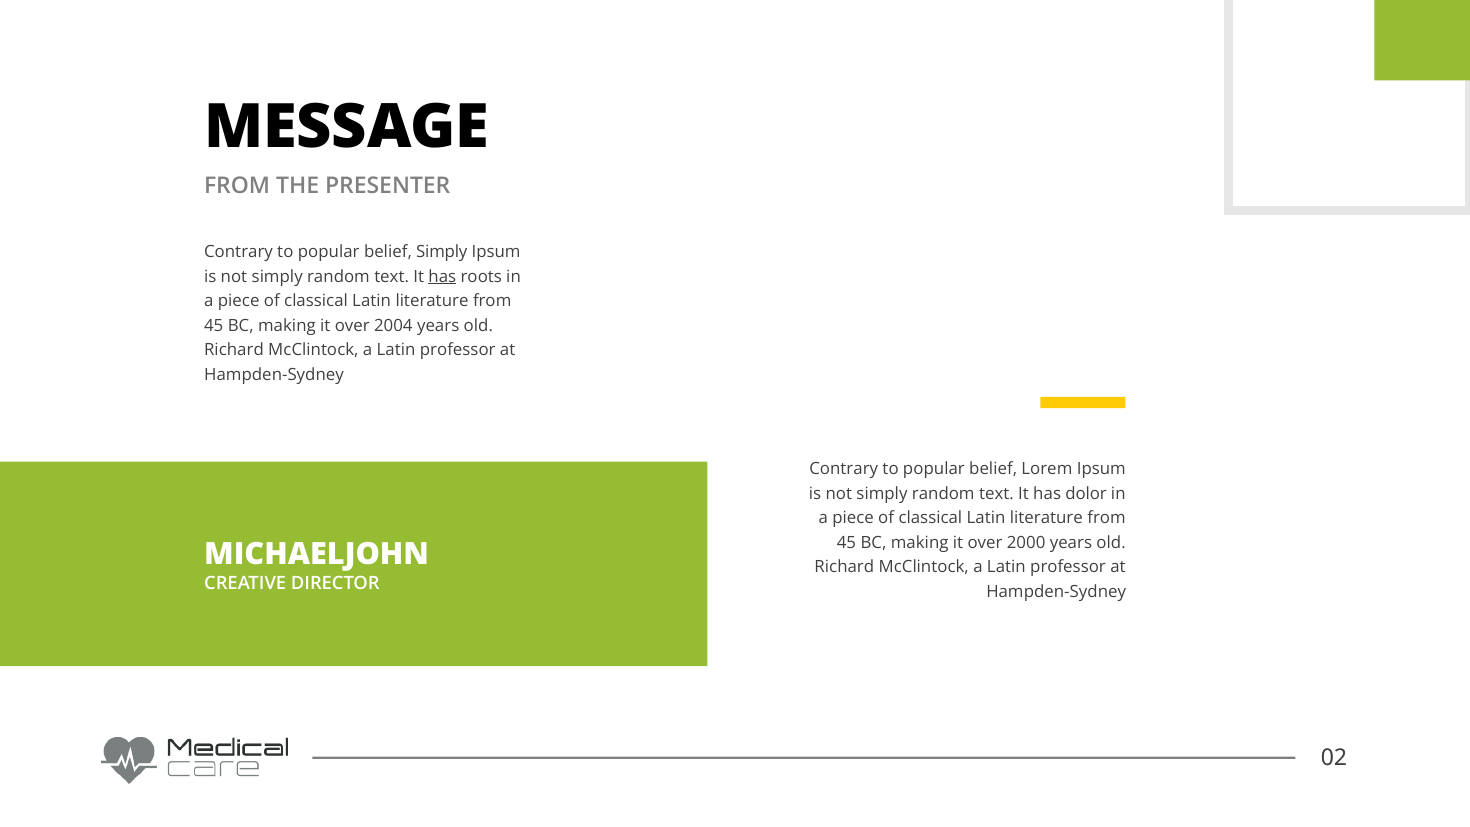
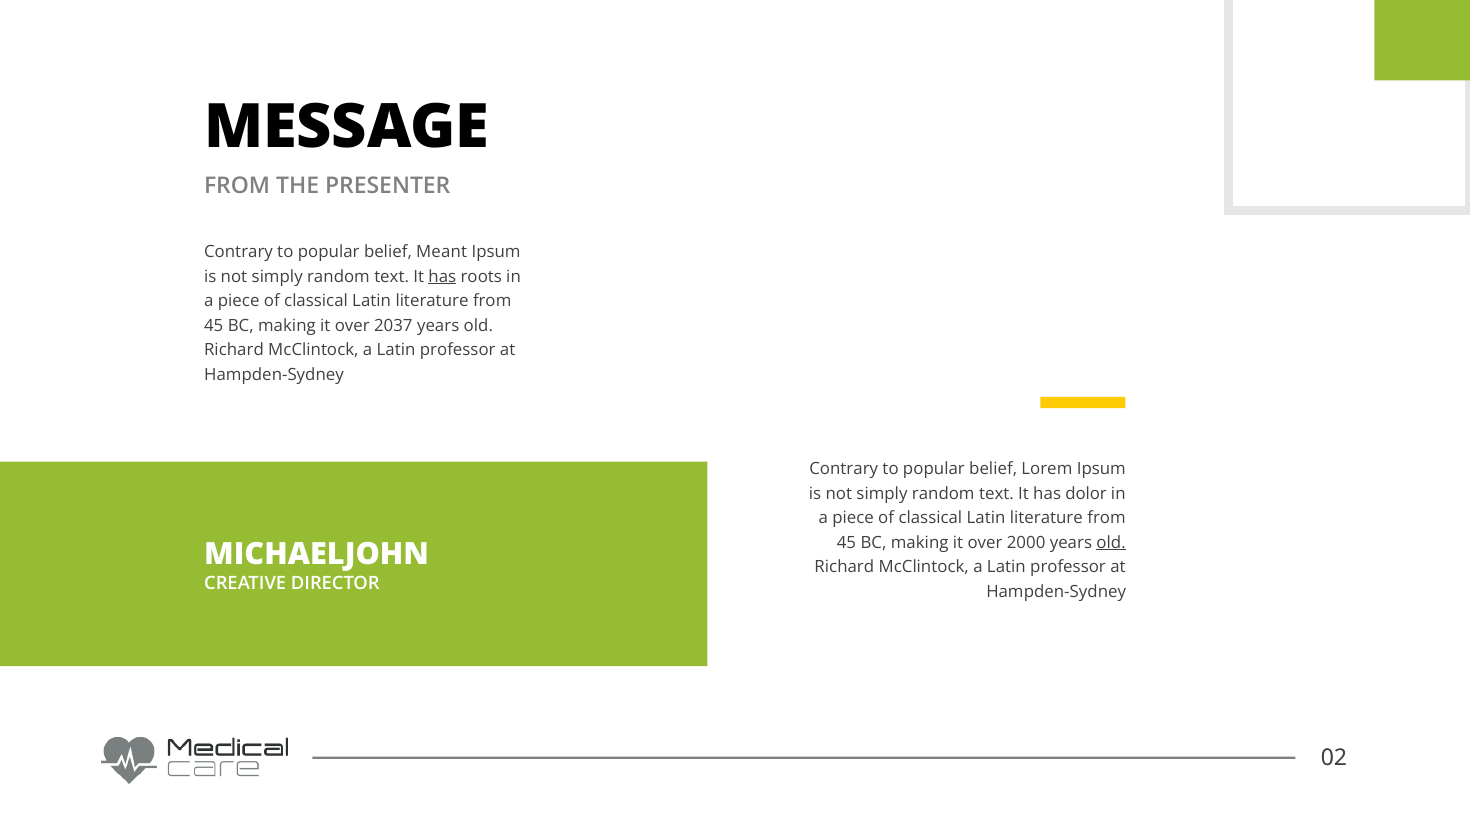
belief Simply: Simply -> Meant
2004: 2004 -> 2037
old at (1111, 543) underline: none -> present
